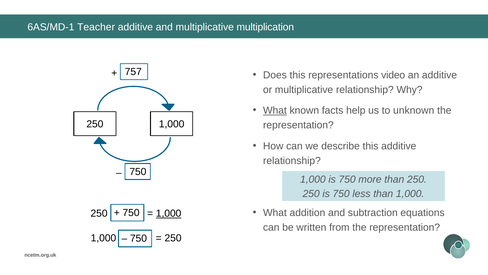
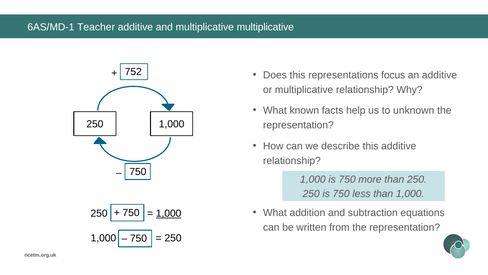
multiplicative multiplication: multiplication -> multiplicative
757: 757 -> 752
video: video -> focus
What at (275, 110) underline: present -> none
